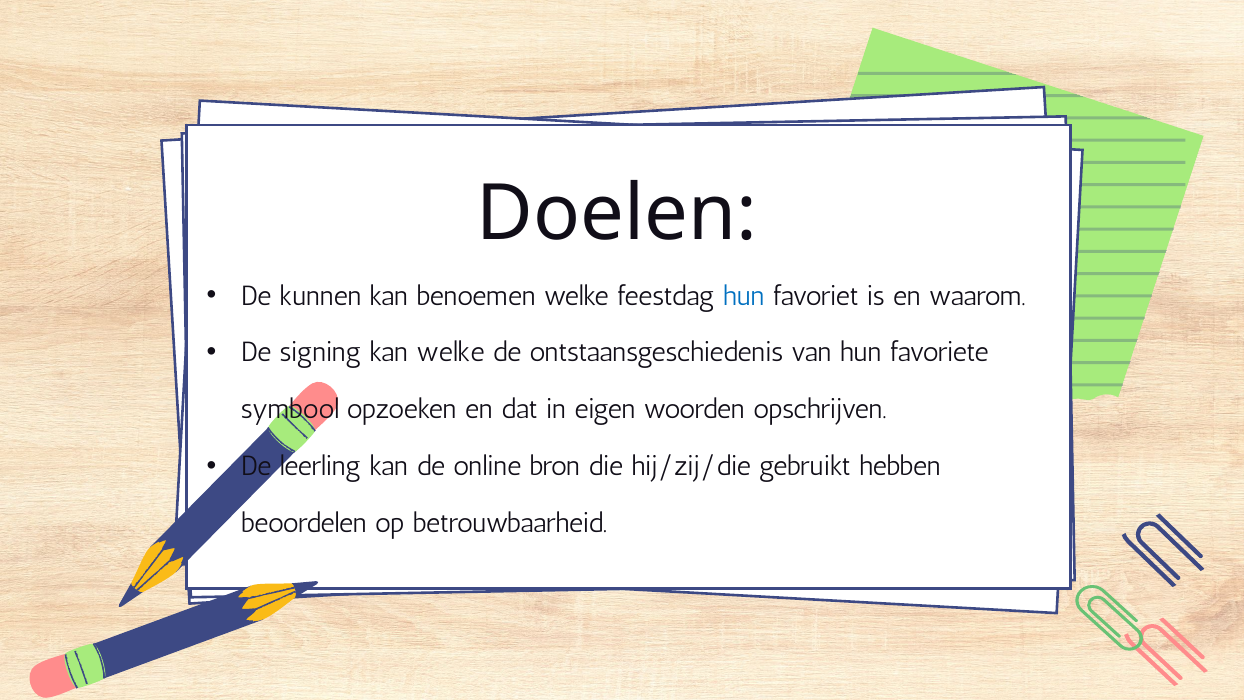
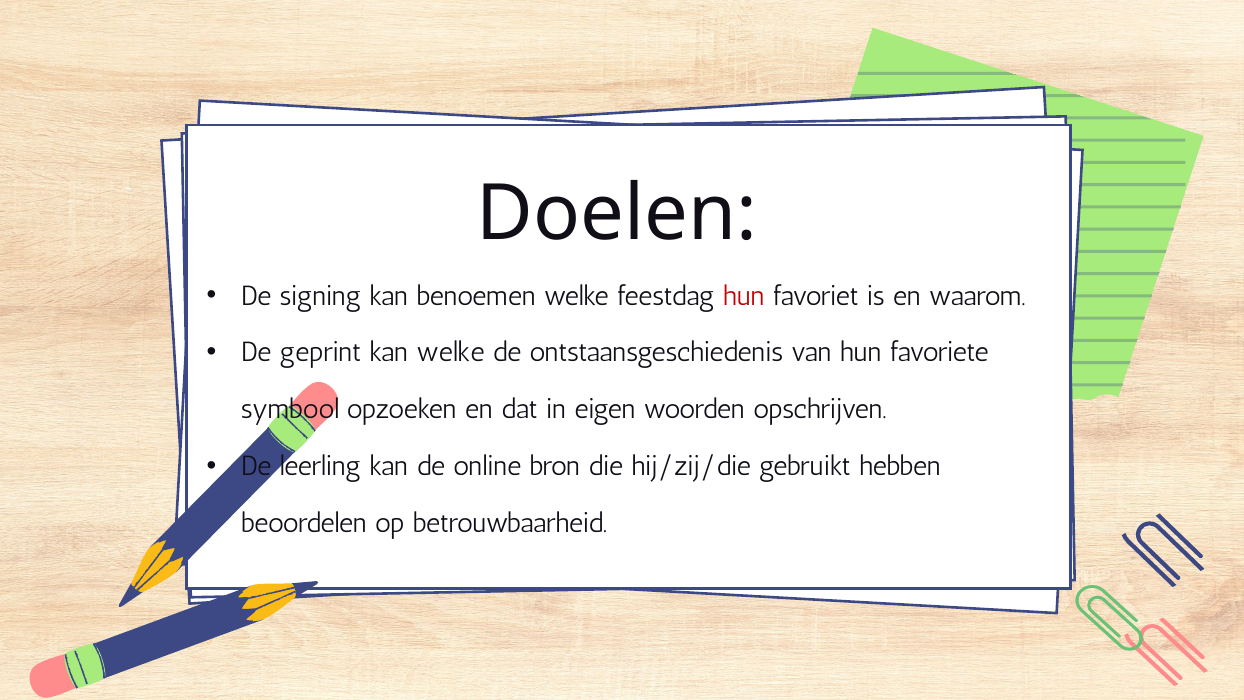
kunnen: kunnen -> signing
hun at (744, 296) colour: blue -> red
signing: signing -> geprint
